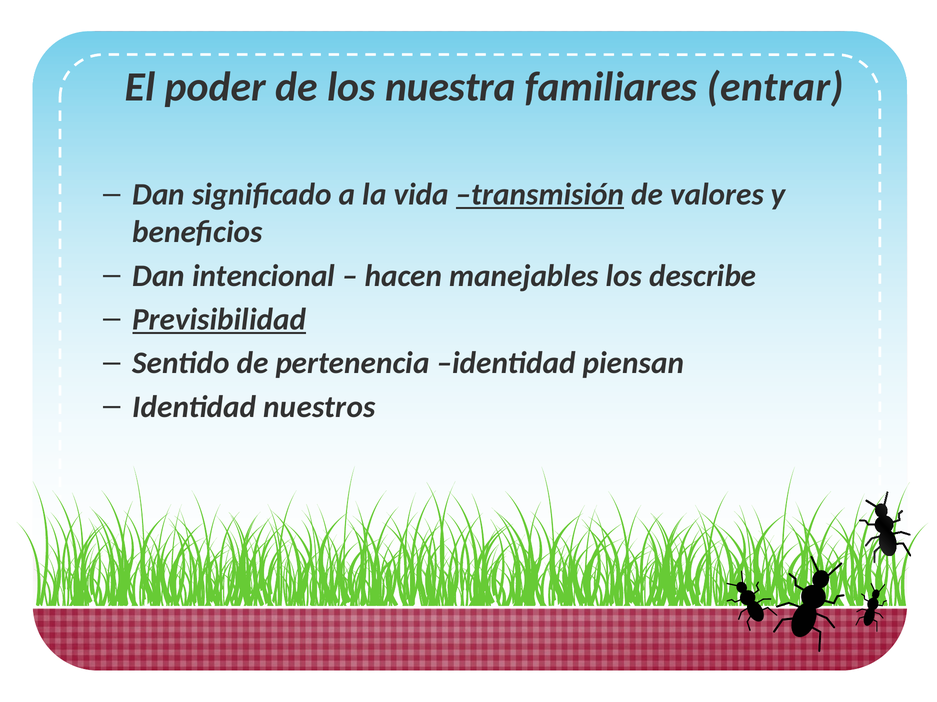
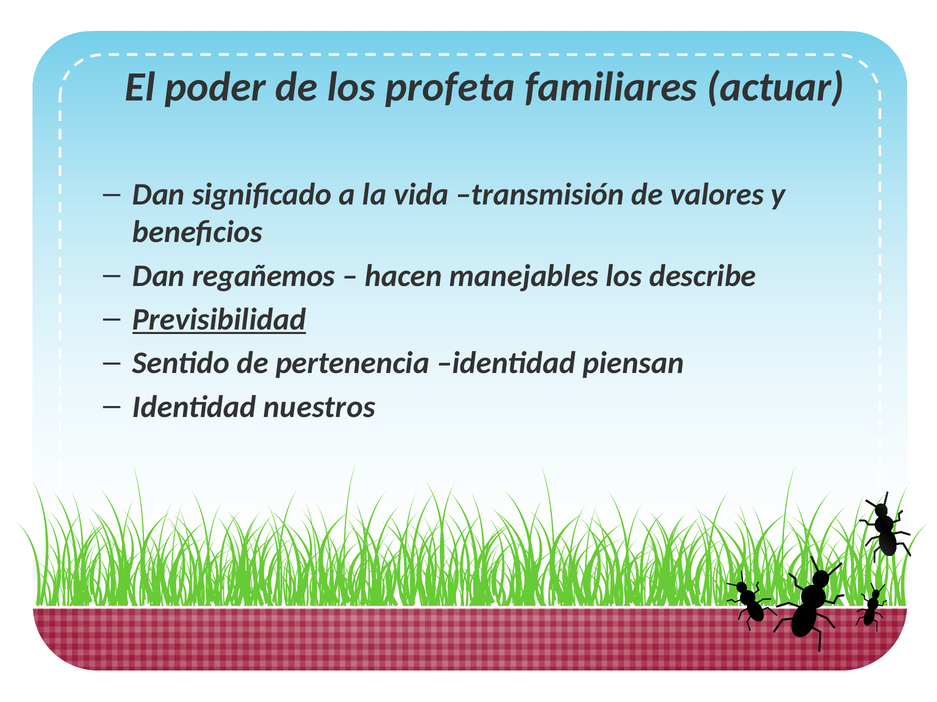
nuestra: nuestra -> profeta
entrar: entrar -> actuar
transmisión underline: present -> none
intencional: intencional -> regañemos
